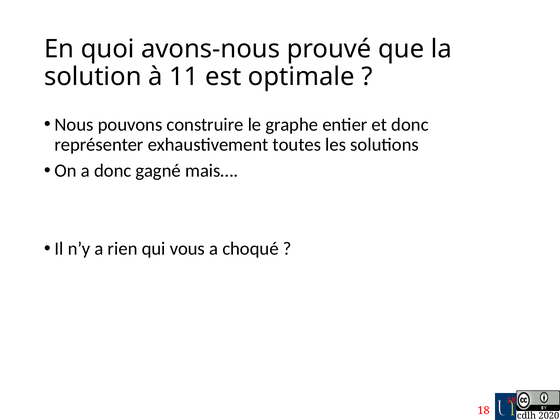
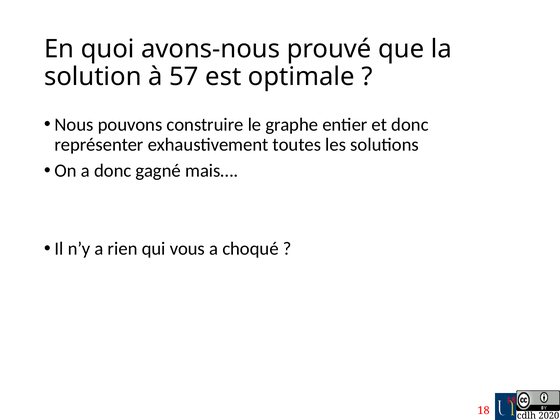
11: 11 -> 57
